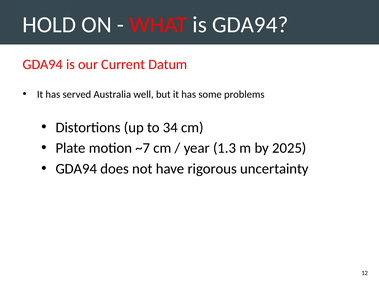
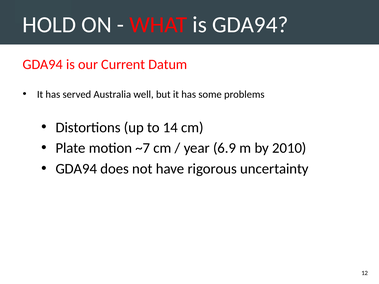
34: 34 -> 14
1.3: 1.3 -> 6.9
2025: 2025 -> 2010
